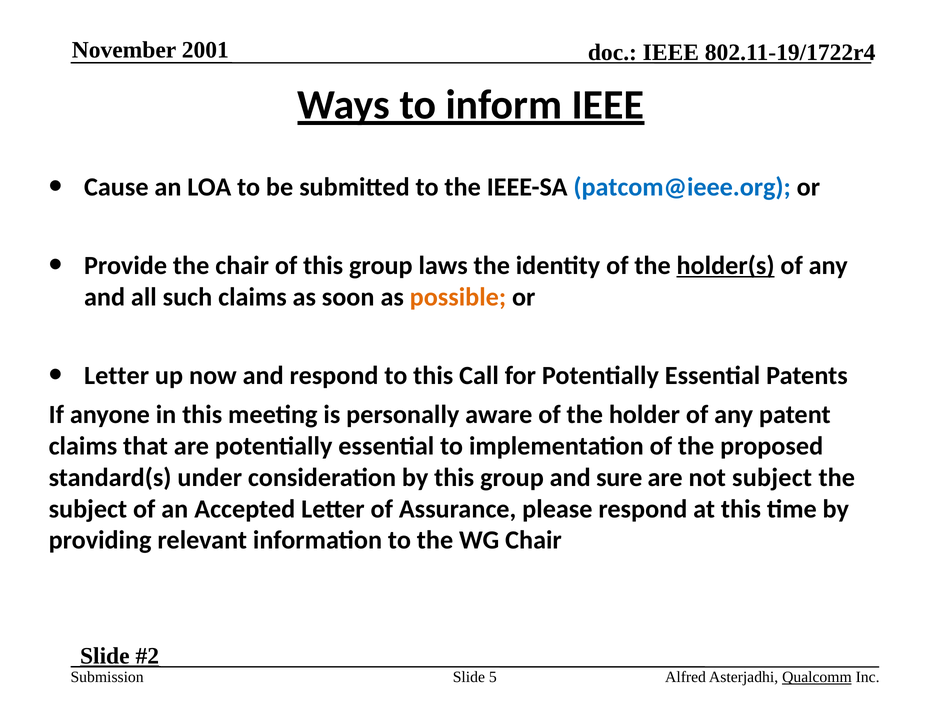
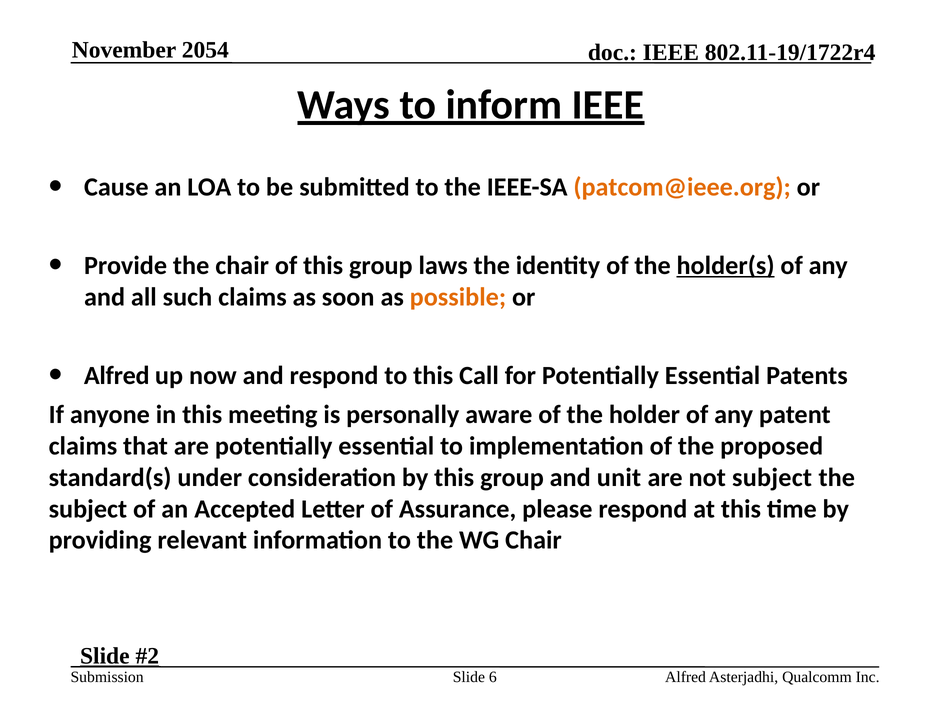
2001: 2001 -> 2054
patcom@ieee.org colour: blue -> orange
Letter at (117, 376): Letter -> Alfred
sure: sure -> unit
5: 5 -> 6
Qualcomm underline: present -> none
